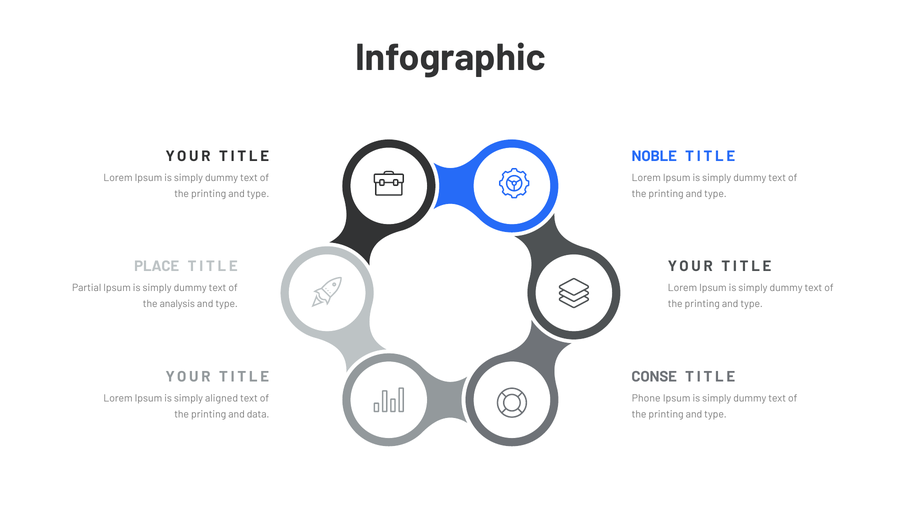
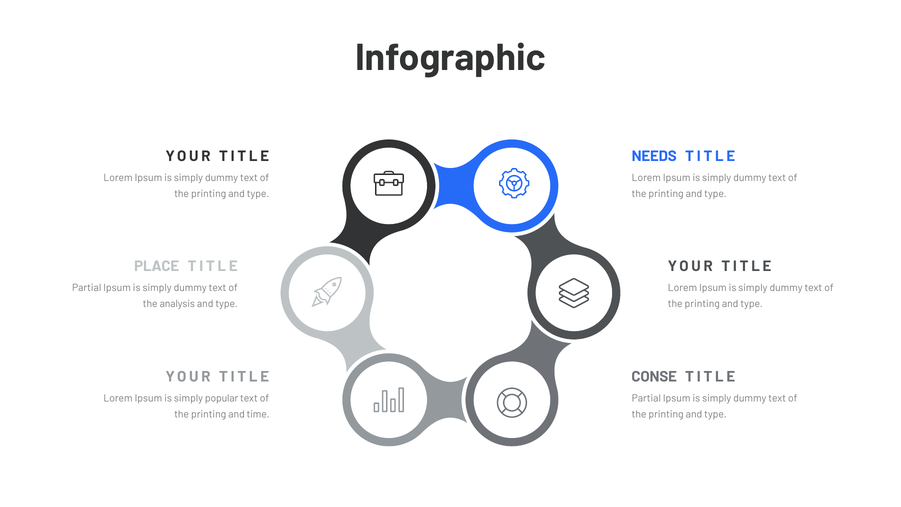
NOBLE: NOBLE -> NEEDS
aligned: aligned -> popular
Phone at (646, 398): Phone -> Partial
data: data -> time
